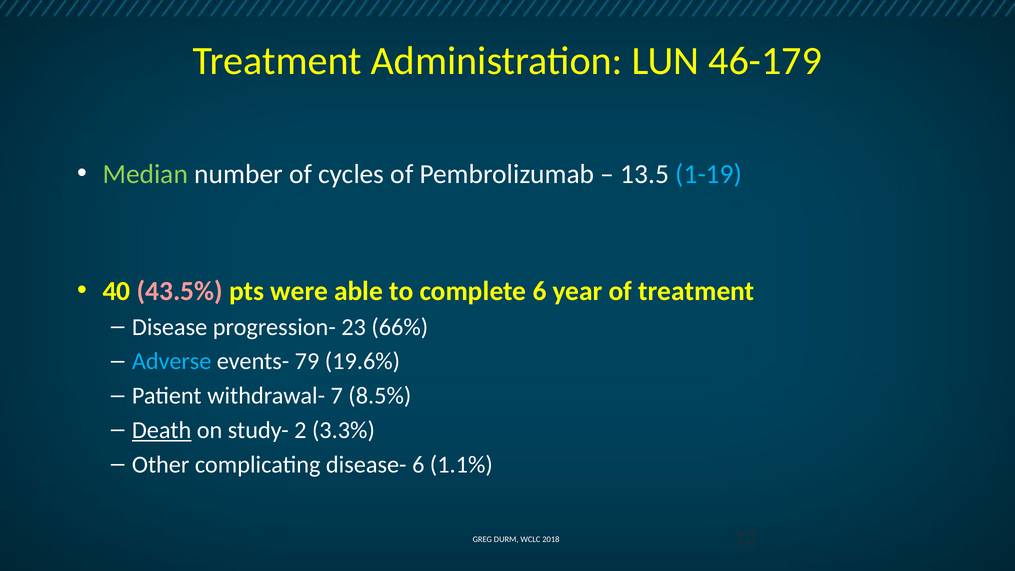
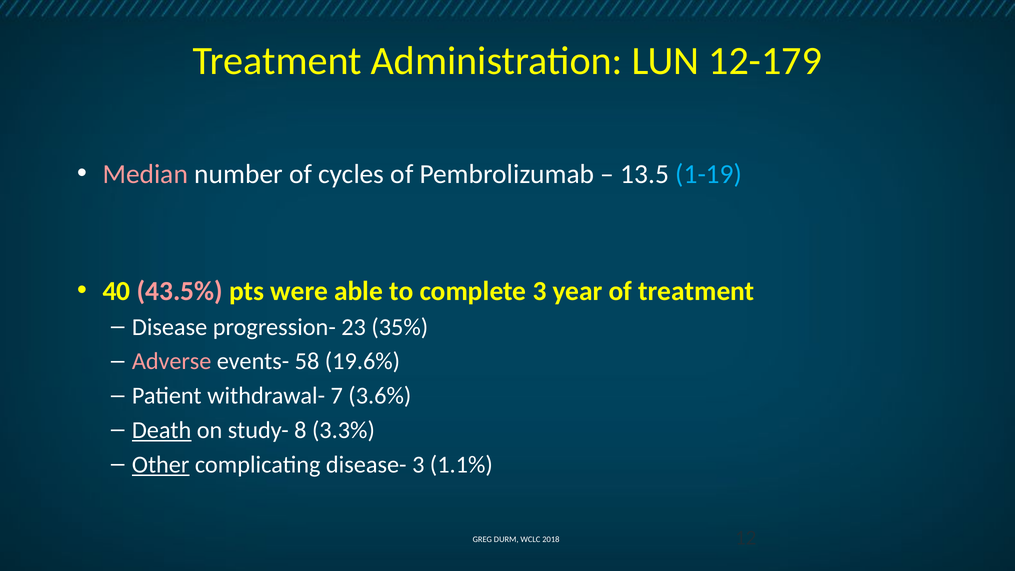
46-179: 46-179 -> 12-179
Median colour: light green -> pink
complete 6: 6 -> 3
66%: 66% -> 35%
Adverse colour: light blue -> pink
79: 79 -> 58
8.5%: 8.5% -> 3.6%
2: 2 -> 8
Other underline: none -> present
disease- 6: 6 -> 3
